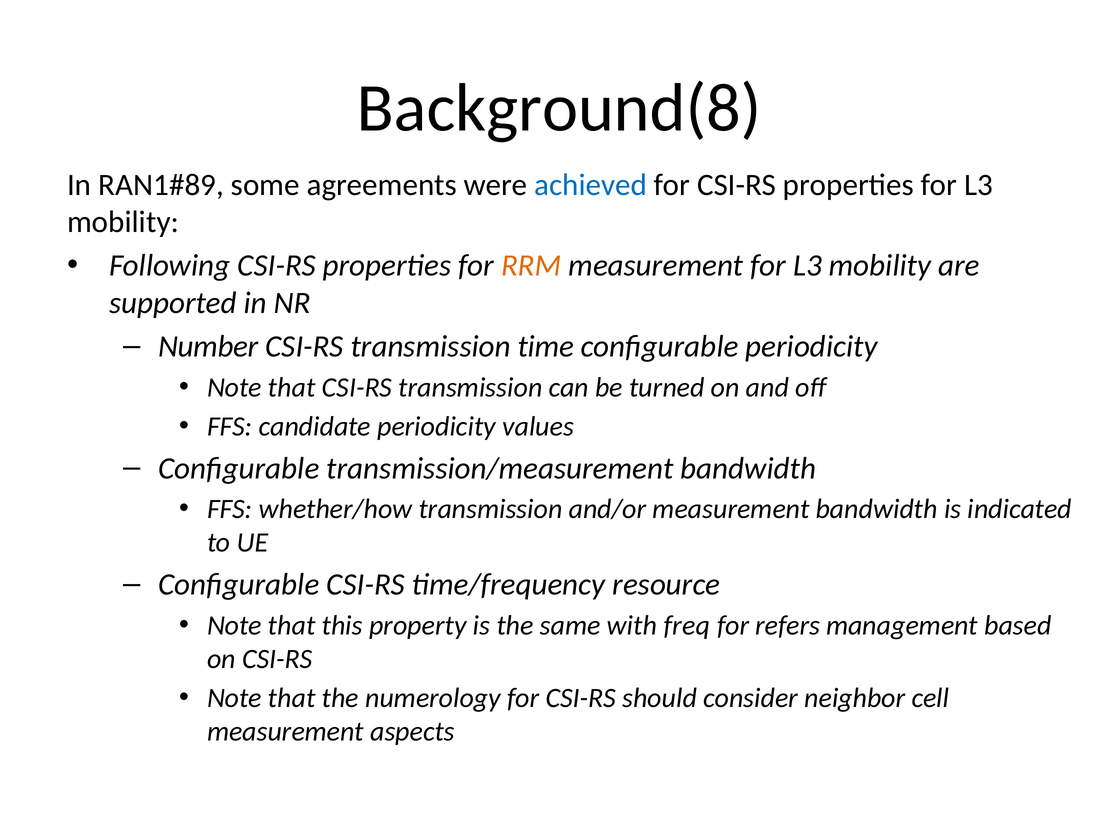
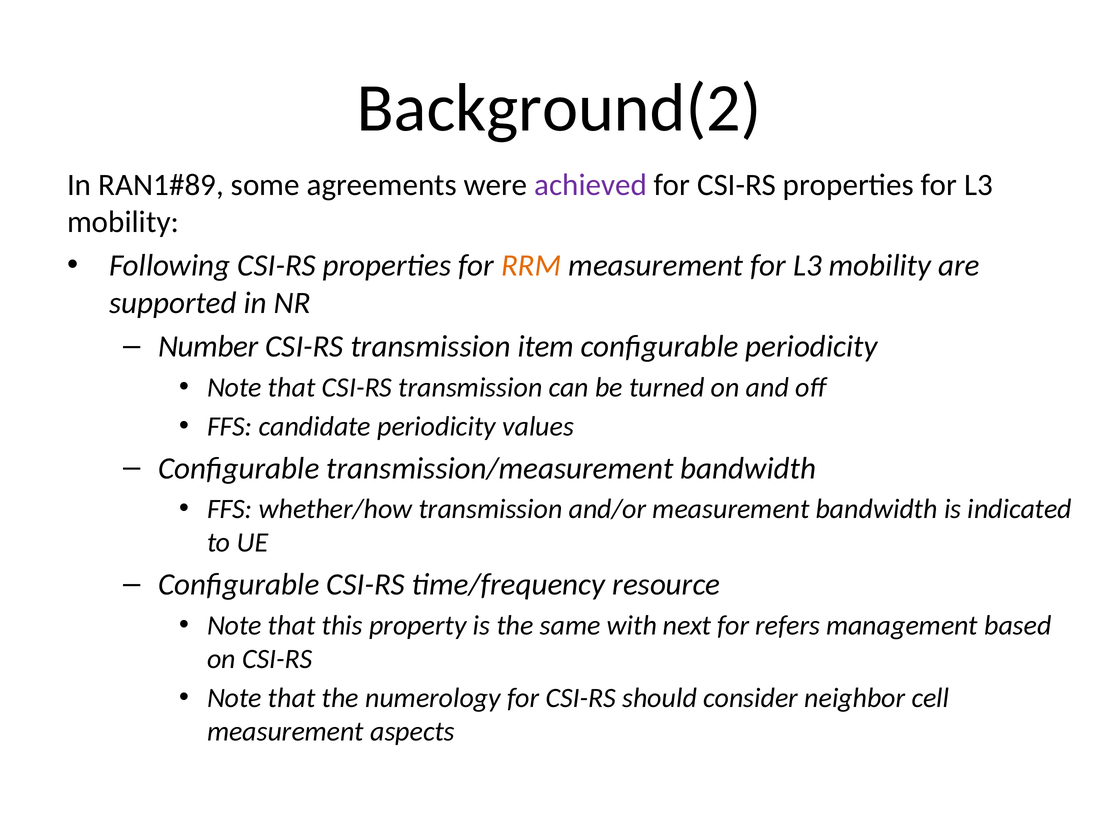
Background(8: Background(8 -> Background(2
achieved colour: blue -> purple
time: time -> item
freq: freq -> next
